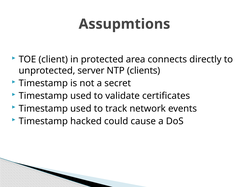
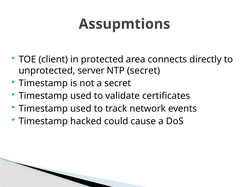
NTP clients: clients -> secret
